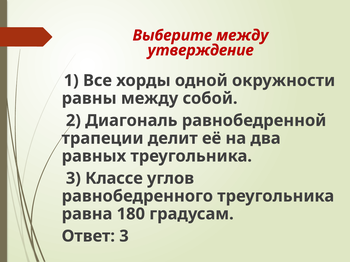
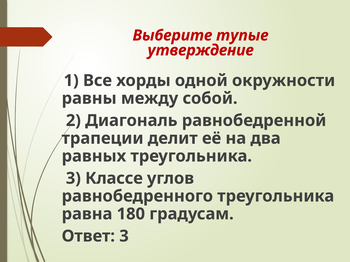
Выберите между: между -> тупые
